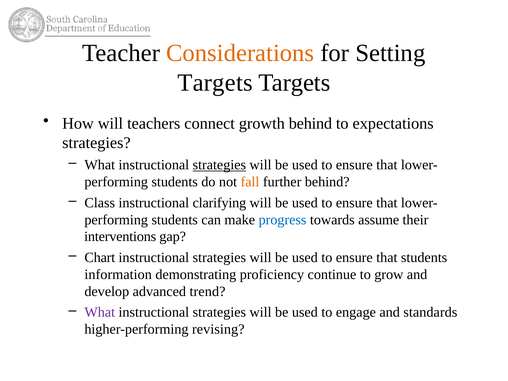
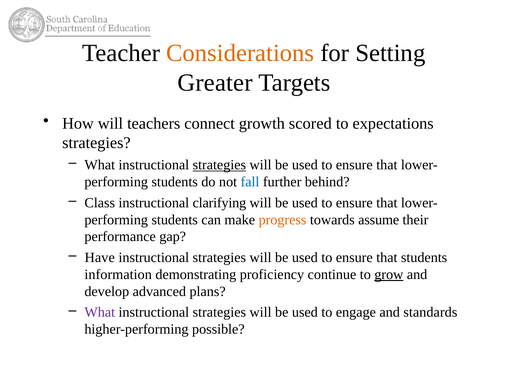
Targets at (215, 83): Targets -> Greater
growth behind: behind -> scored
fall colour: orange -> blue
progress colour: blue -> orange
interventions: interventions -> performance
Chart: Chart -> Have
grow underline: none -> present
trend: trend -> plans
revising: revising -> possible
